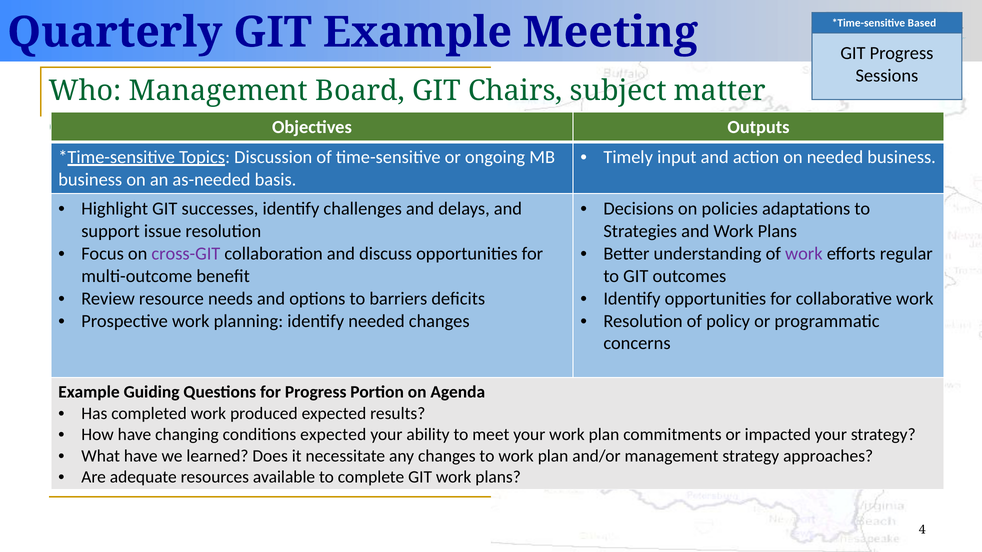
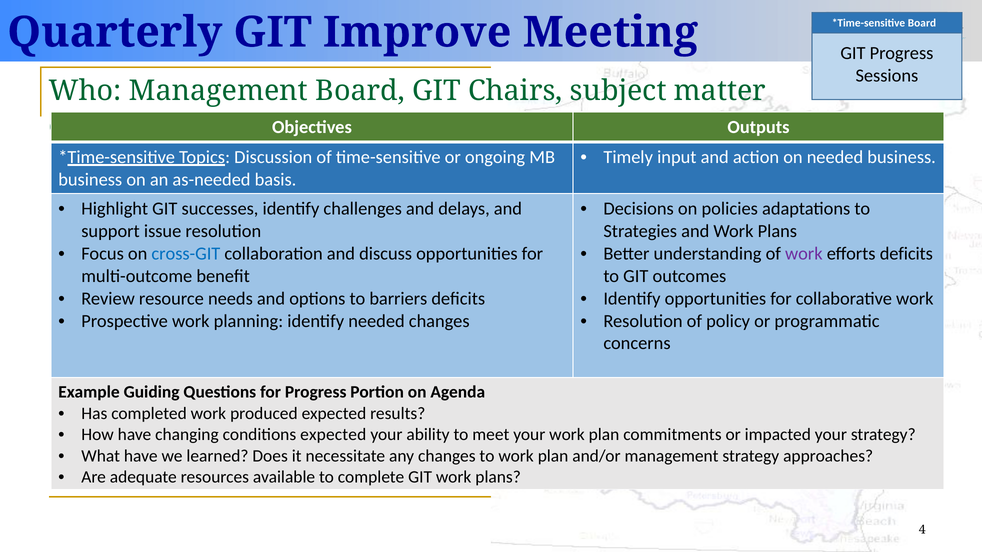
Based at (922, 23): Based -> Board
GIT Example: Example -> Improve
cross-GIT colour: purple -> blue
efforts regular: regular -> deficits
